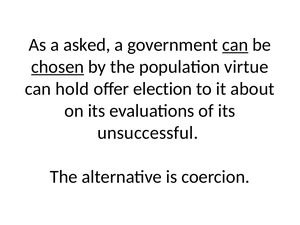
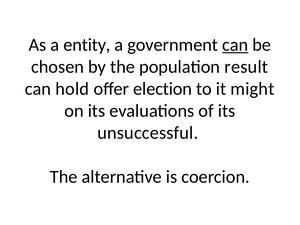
asked: asked -> entity
chosen underline: present -> none
virtue: virtue -> result
about: about -> might
